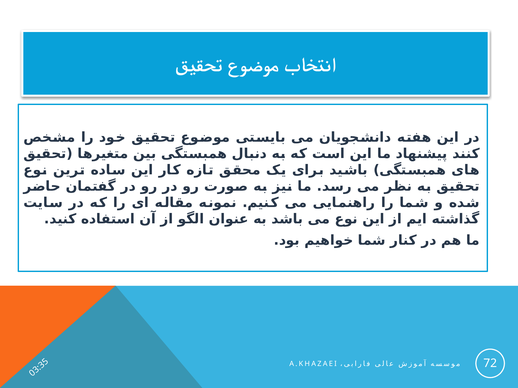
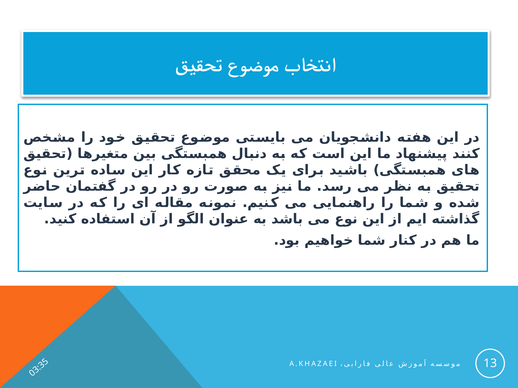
72: 72 -> 13
